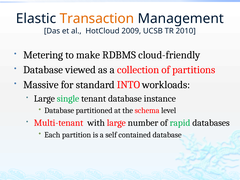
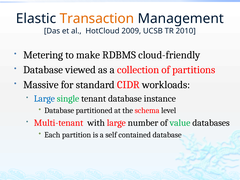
INTO: INTO -> CIDR
Large at (44, 99) colour: black -> blue
rapid: rapid -> value
